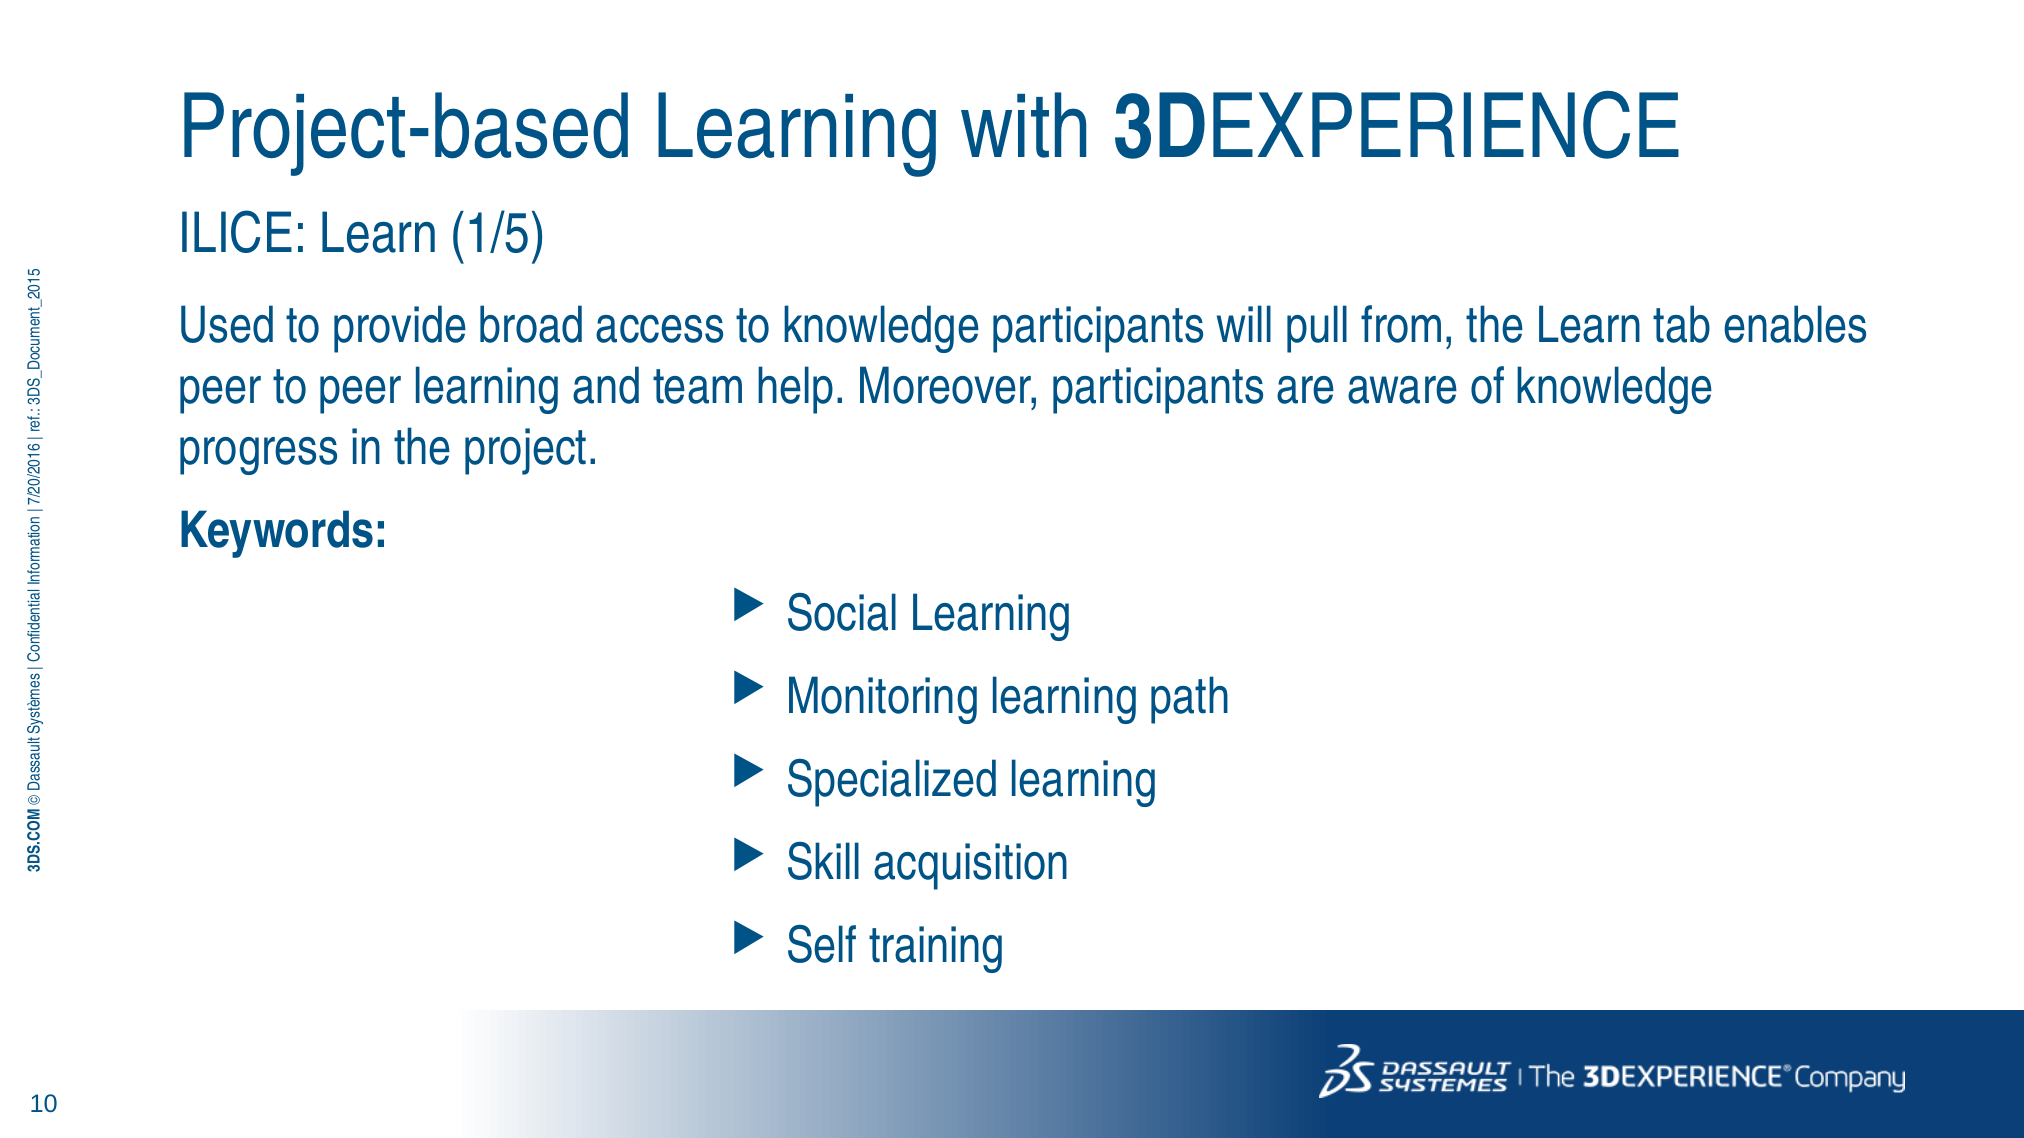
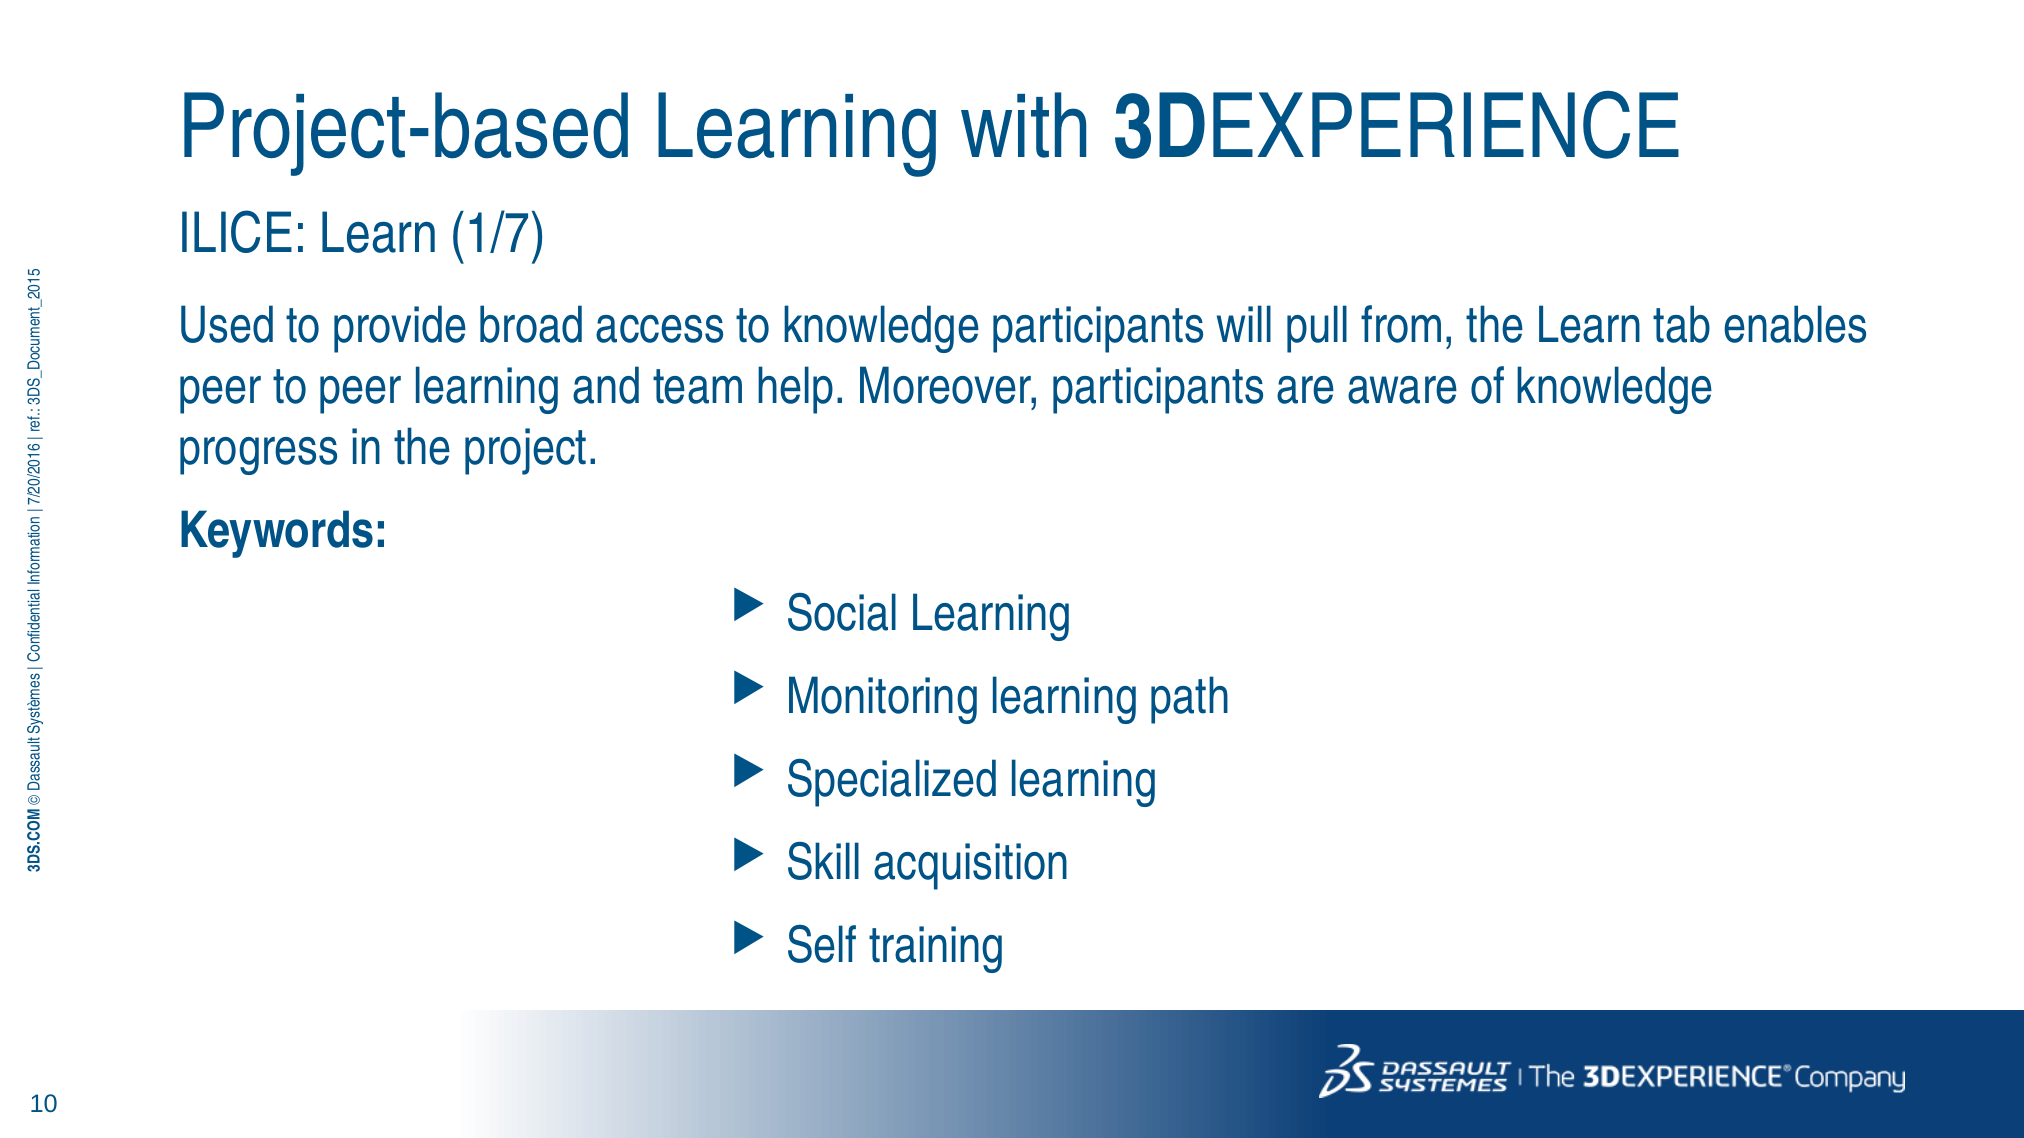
1/5: 1/5 -> 1/7
